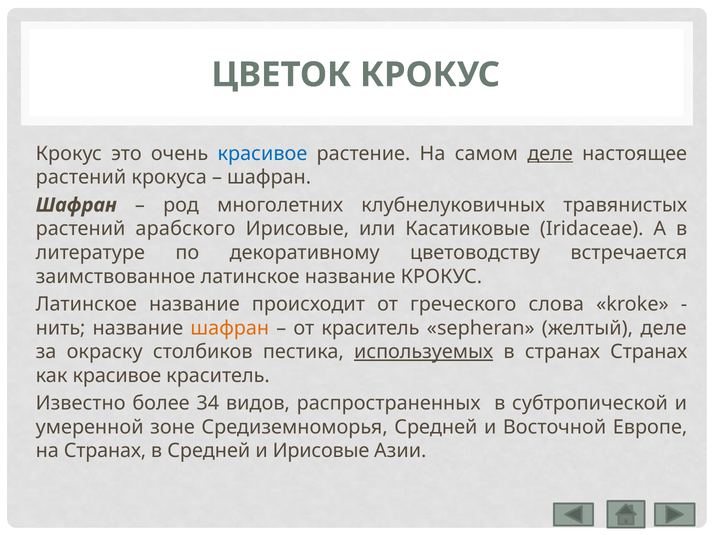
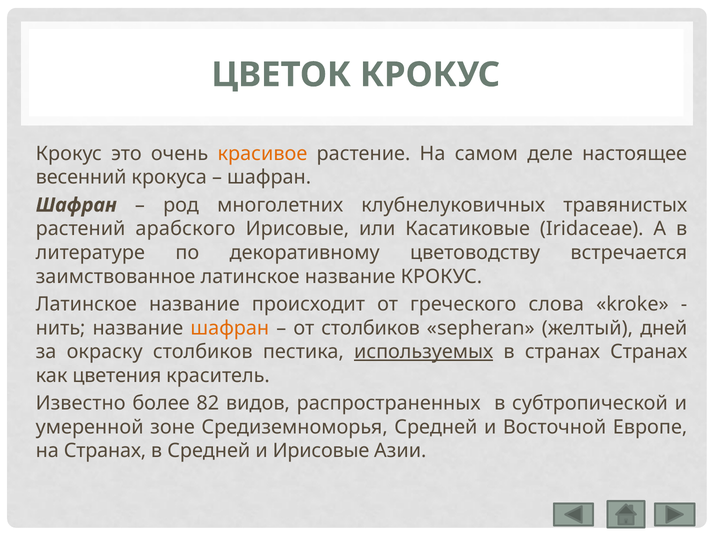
красивое at (262, 154) colour: blue -> orange
деле at (550, 154) underline: present -> none
растений at (81, 178): растений -> весенний
от краситель: краситель -> столбиков
желтый деле: деле -> дней
как красивое: красивое -> цветения
34: 34 -> 82
